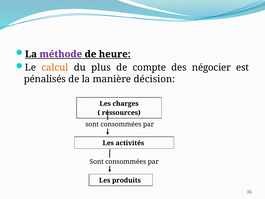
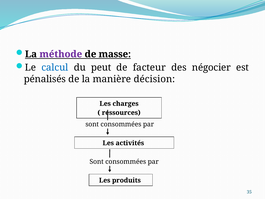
heure: heure -> masse
calcul colour: orange -> blue
plus: plus -> peut
compte: compte -> facteur
